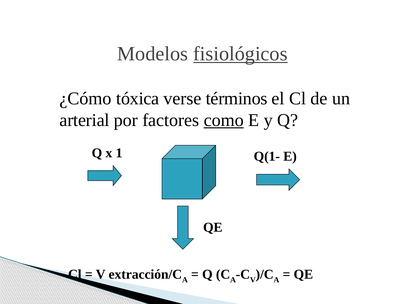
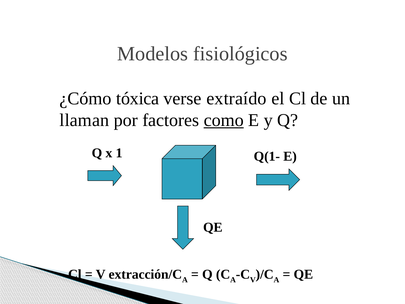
fisiológicos underline: present -> none
términos: términos -> extraído
arterial: arterial -> llaman
